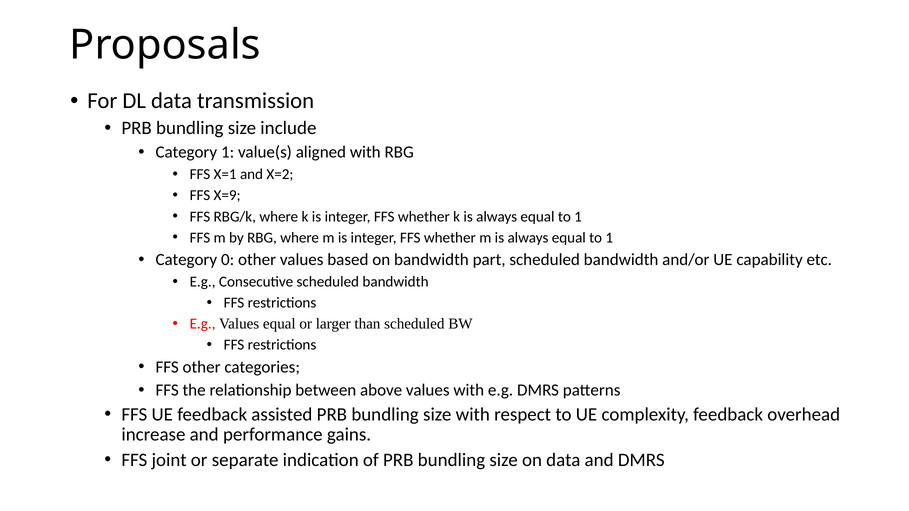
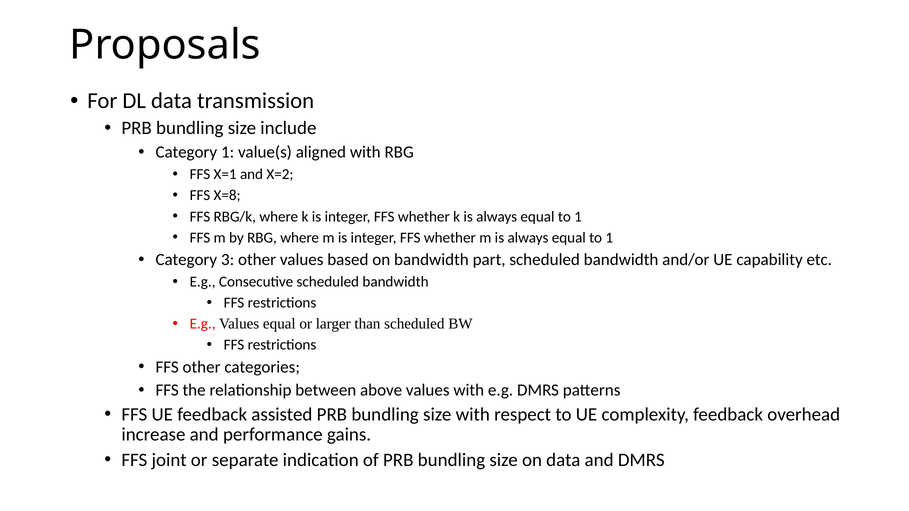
X=9: X=9 -> X=8
0: 0 -> 3
